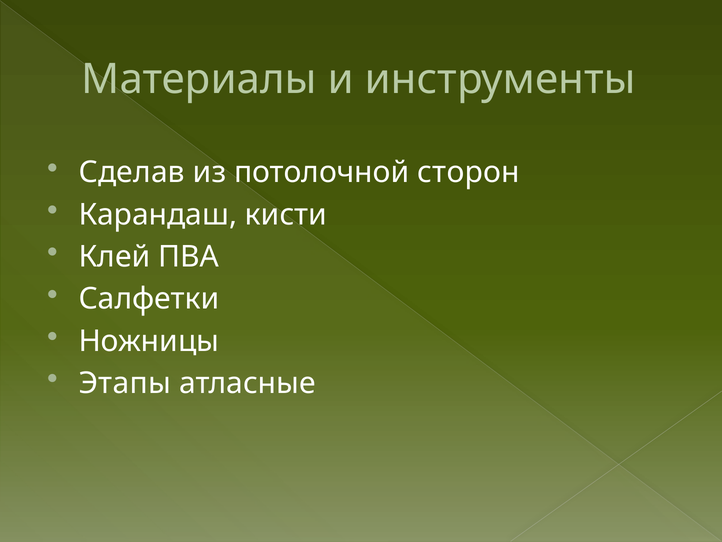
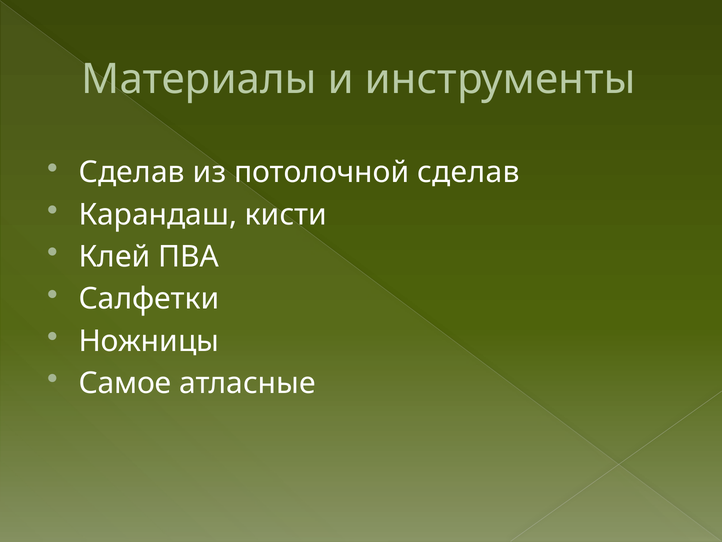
потолочной сторон: сторон -> сделав
Этапы: Этапы -> Самое
